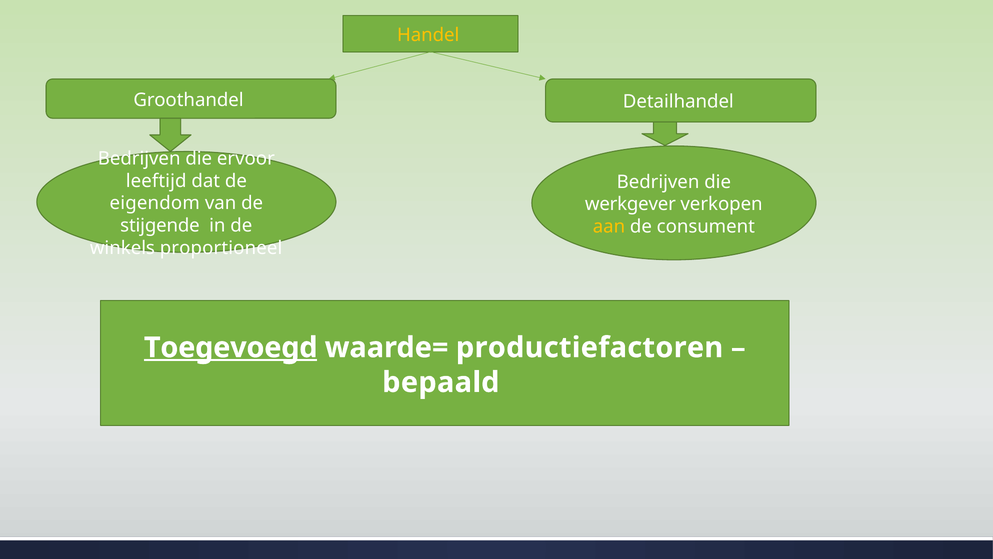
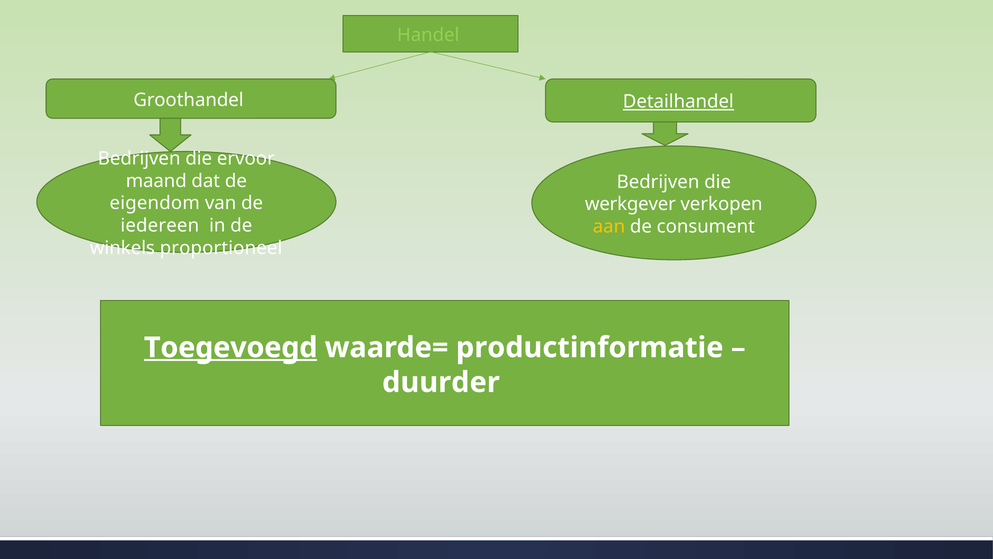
Handel colour: yellow -> light green
Detailhandel underline: none -> present
leeftijd: leeftijd -> maand
stijgende: stijgende -> iedereen
productiefactoren: productiefactoren -> productinformatie
bepaald: bepaald -> duurder
